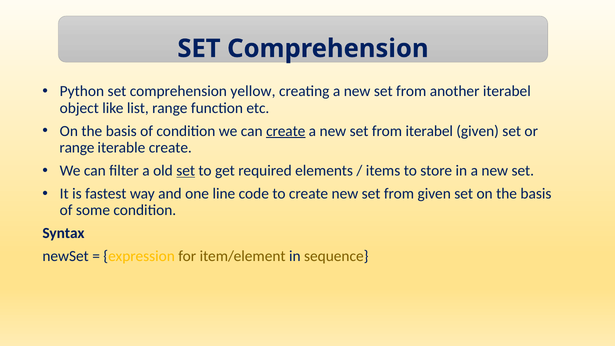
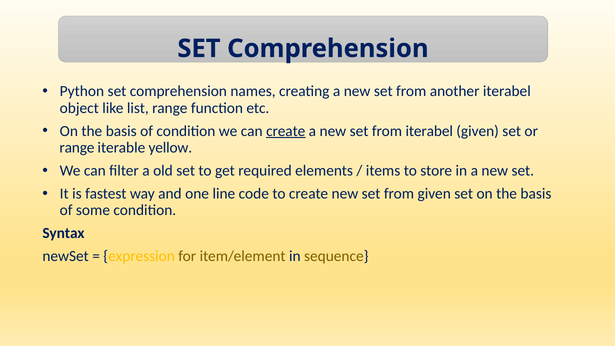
yellow: yellow -> names
iterable create: create -> yellow
set at (186, 171) underline: present -> none
